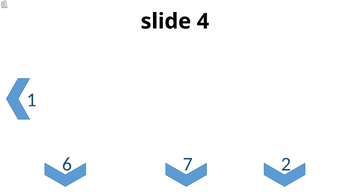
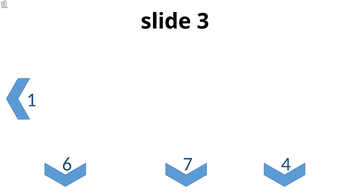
4: 4 -> 3
2: 2 -> 4
